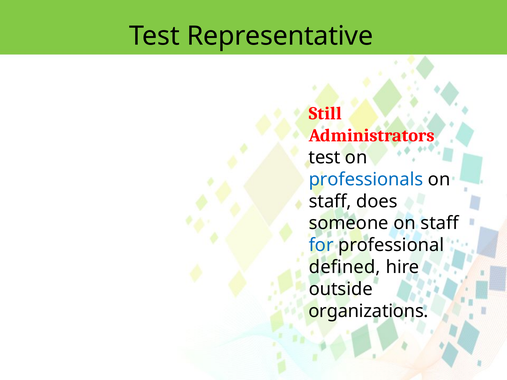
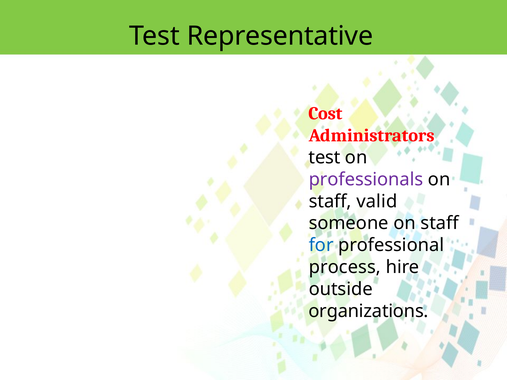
Still: Still -> Cost
professionals colour: blue -> purple
does: does -> valid
deﬁned: deﬁned -> process
